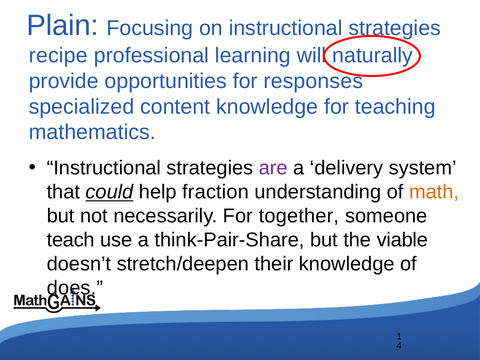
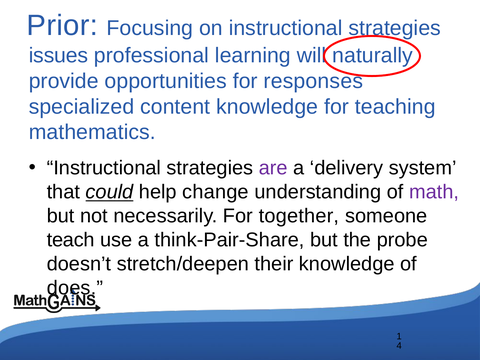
Plain: Plain -> Prior
recipe: recipe -> issues
fraction: fraction -> change
math colour: orange -> purple
viable: viable -> probe
